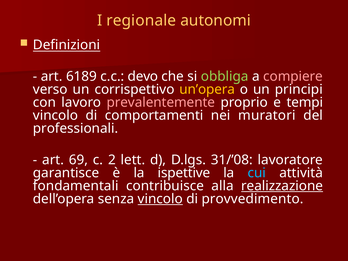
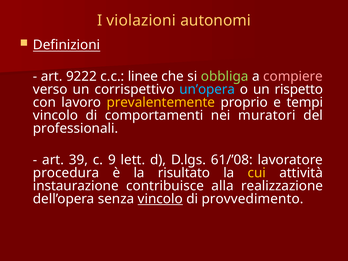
regionale: regionale -> violazioni
6189: 6189 -> 9222
devo: devo -> linee
un’opera colour: yellow -> light blue
principi: principi -> rispetto
prevalentemente colour: pink -> yellow
69: 69 -> 39
2: 2 -> 9
31/’08: 31/’08 -> 61/’08
garantisce: garantisce -> procedura
ispettive: ispettive -> risultato
cui colour: light blue -> yellow
fondamentali: fondamentali -> instaurazione
realizzazione underline: present -> none
